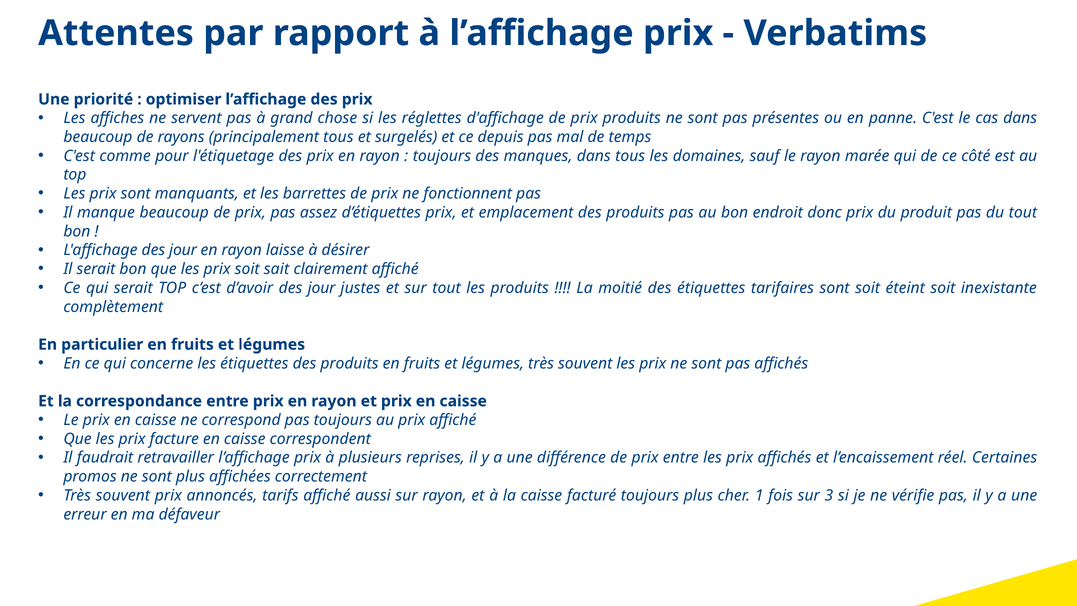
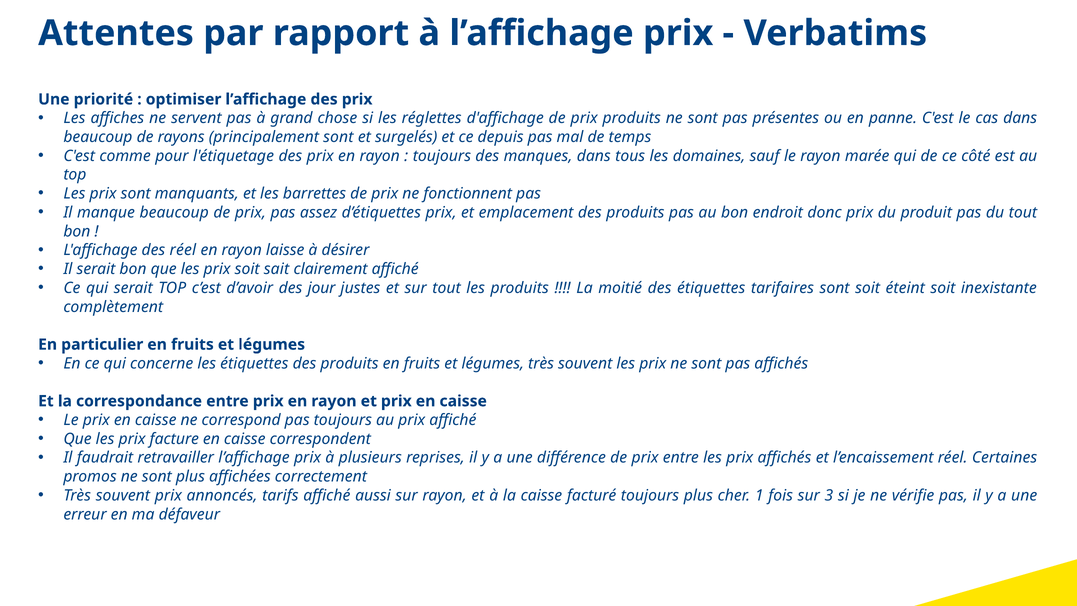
principalement tous: tous -> sont
L'affichage des jour: jour -> réel
